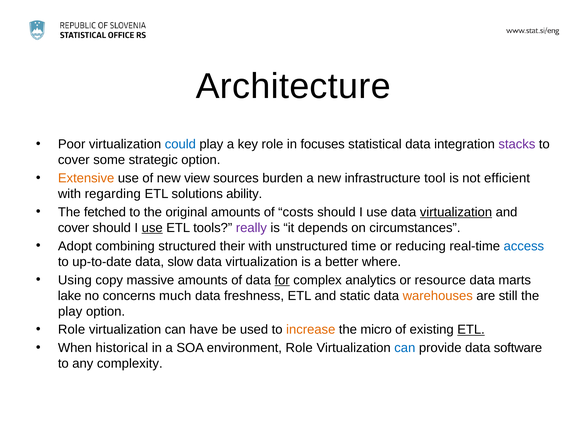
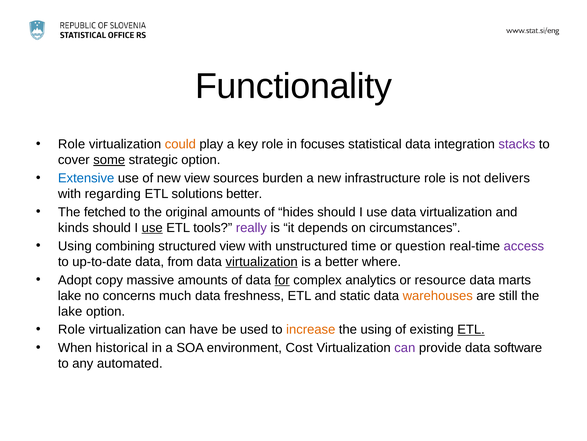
Architecture: Architecture -> Functionality
Poor at (72, 144): Poor -> Role
could colour: blue -> orange
some underline: none -> present
Extensive colour: orange -> blue
infrastructure tool: tool -> role
efficient: efficient -> delivers
solutions ability: ability -> better
costs: costs -> hides
virtualization at (456, 212) underline: present -> none
cover at (74, 227): cover -> kinds
Adopt at (75, 246): Adopt -> Using
structured their: their -> view
reducing: reducing -> question
access colour: blue -> purple
slow: slow -> from
virtualization at (262, 261) underline: none -> present
Using: Using -> Adopt
play at (70, 311): play -> lake
the micro: micro -> using
environment Role: Role -> Cost
can at (405, 347) colour: blue -> purple
complexity: complexity -> automated
